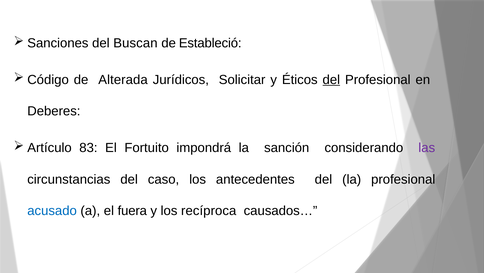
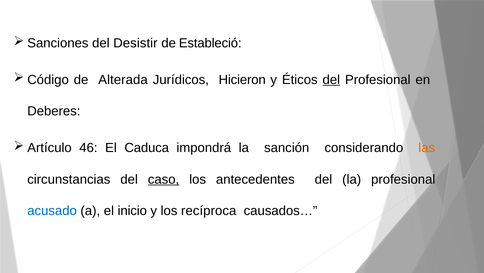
Buscan: Buscan -> Desistir
Solicitar: Solicitar -> Hicieron
83: 83 -> 46
Fortuito: Fortuito -> Caduca
las colour: purple -> orange
caso underline: none -> present
fuera: fuera -> inicio
